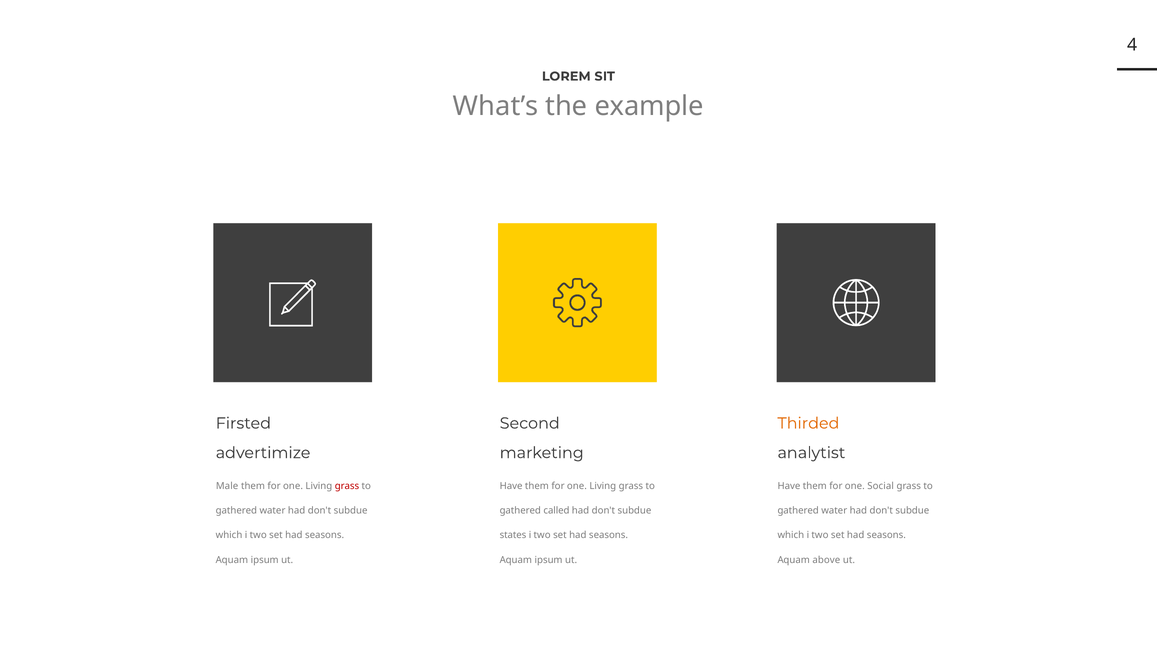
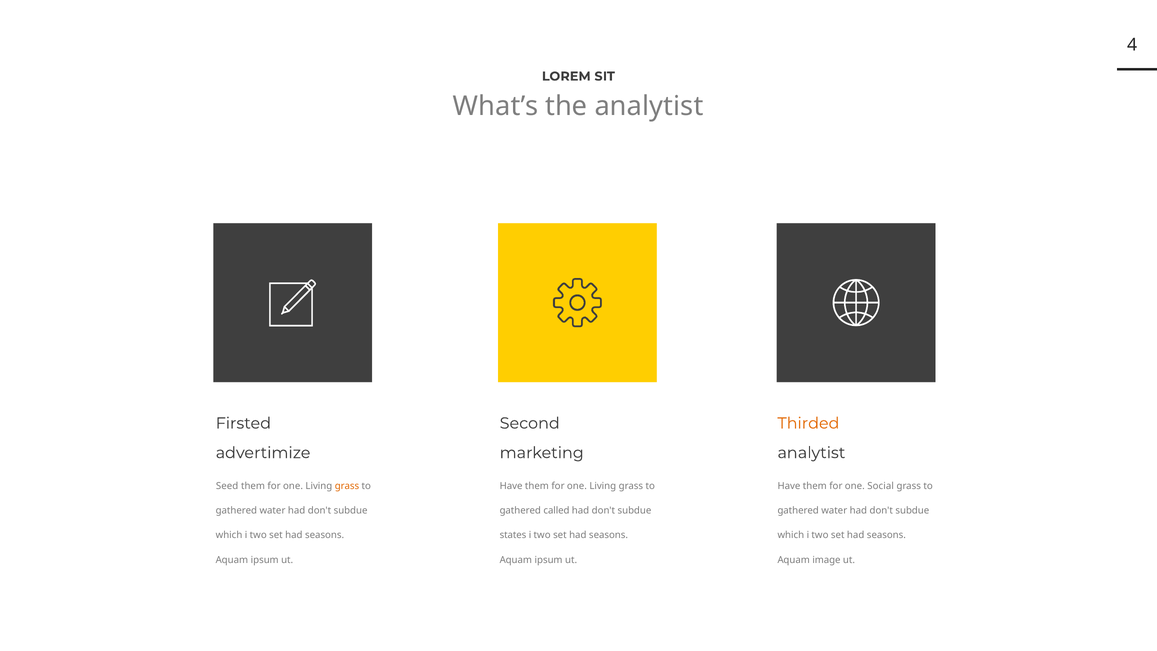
the example: example -> analytist
Male: Male -> Seed
grass at (347, 486) colour: red -> orange
above: above -> image
